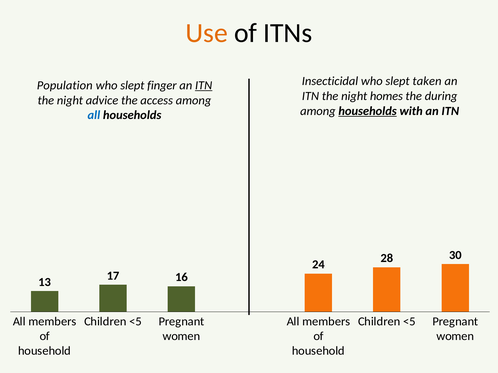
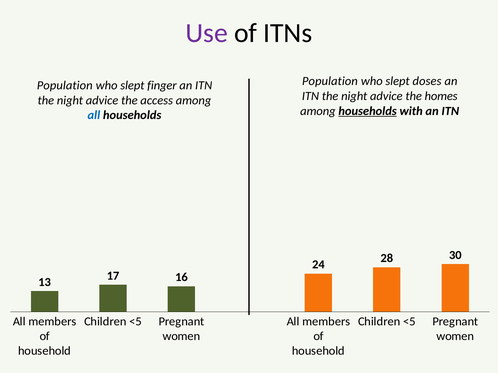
Use colour: orange -> purple
Insecticidal at (330, 81): Insecticidal -> Population
taken: taken -> doses
ITN at (204, 85) underline: present -> none
homes at (386, 96): homes -> advice
during: during -> homes
